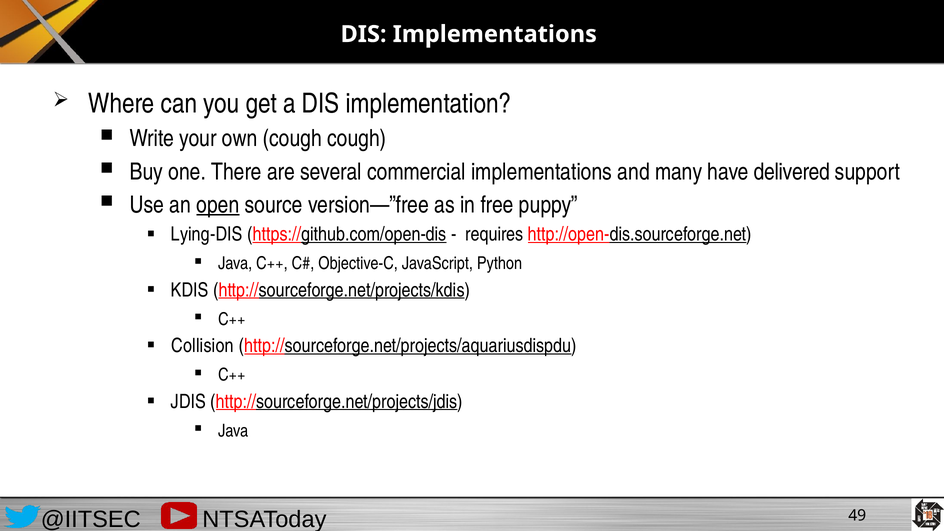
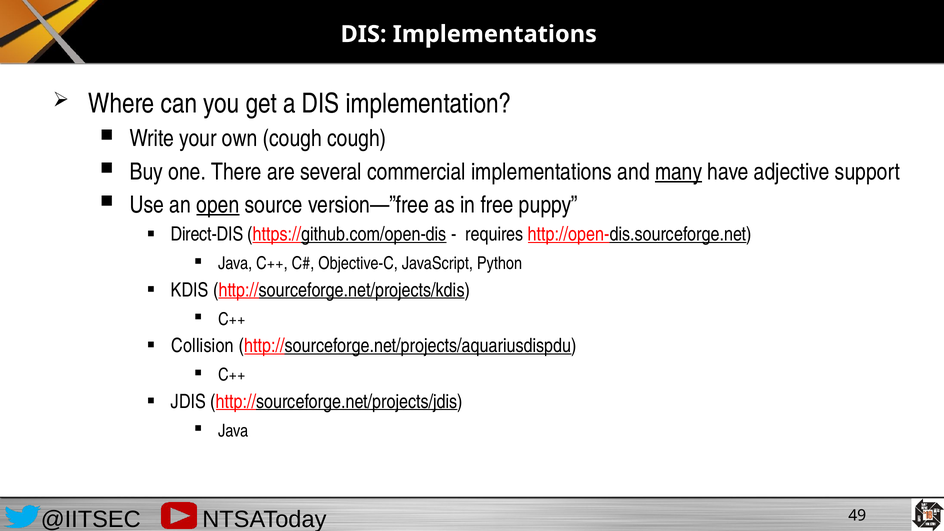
many underline: none -> present
delivered: delivered -> adjective
Lying-DIS: Lying-DIS -> Direct-DIS
